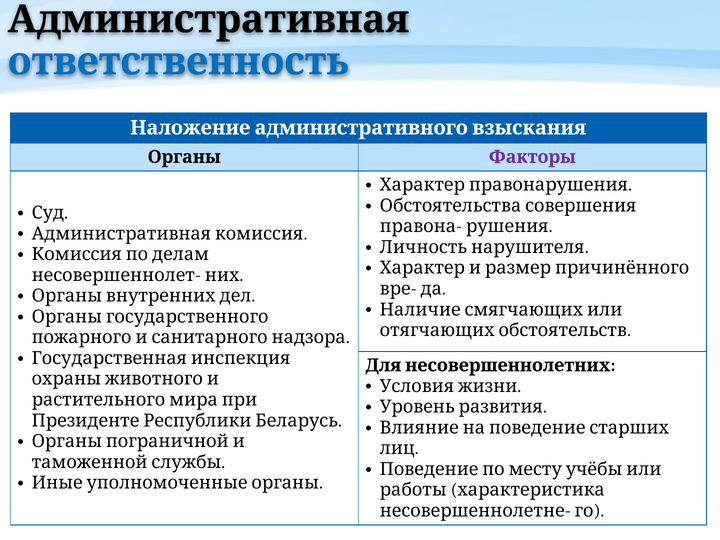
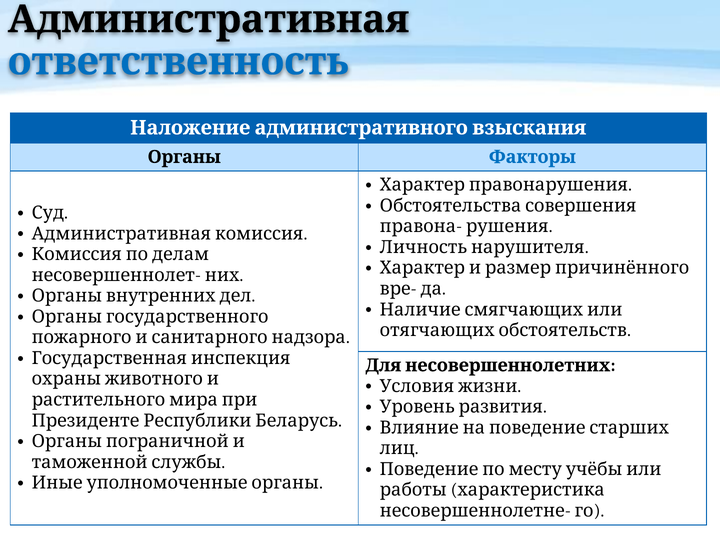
Факторы colour: purple -> blue
